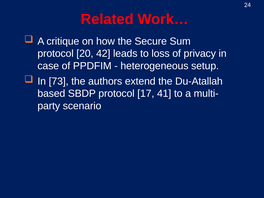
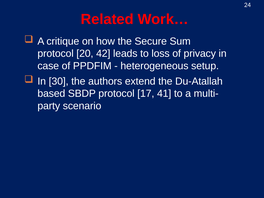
73: 73 -> 30
